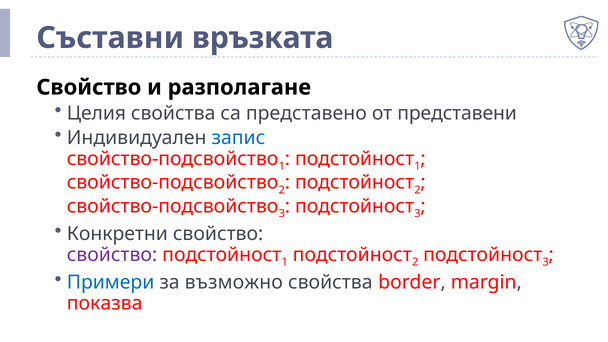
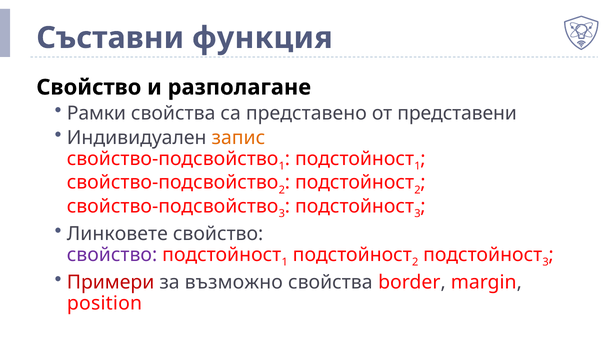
връзката: връзката -> функция
Целия: Целия -> Рамки
запис colour: blue -> orange
Конкретни: Конкретни -> Линковете
Примери colour: blue -> red
показва: показва -> position
